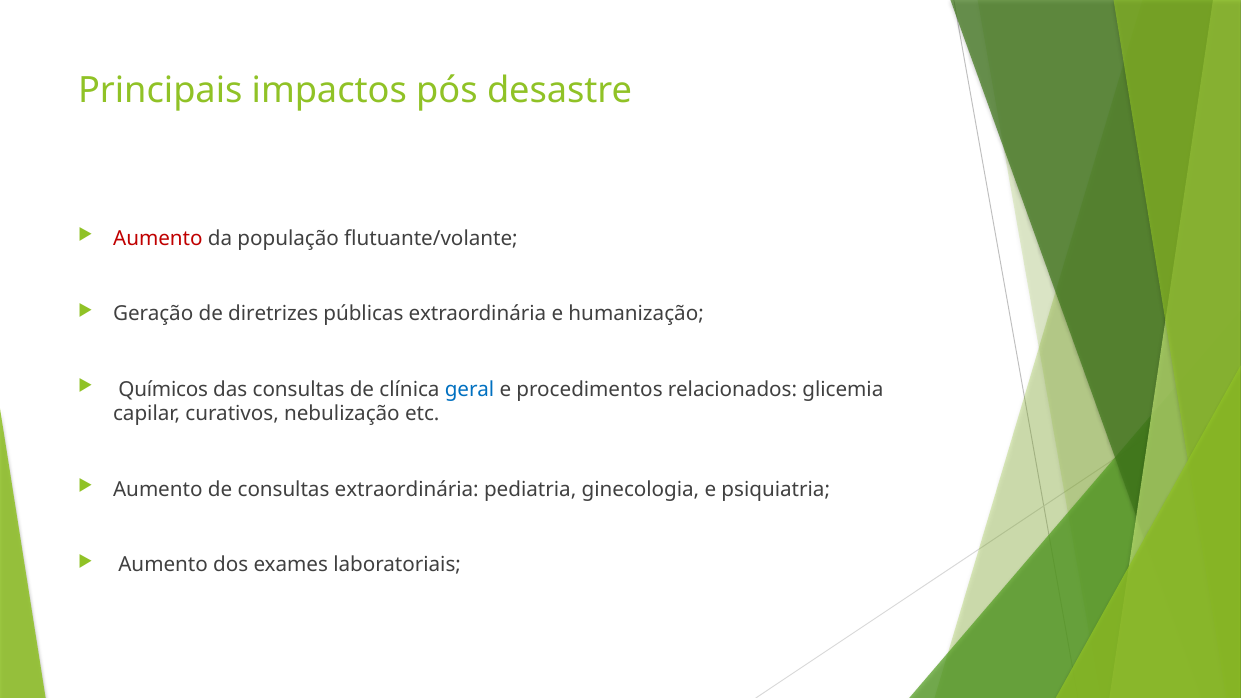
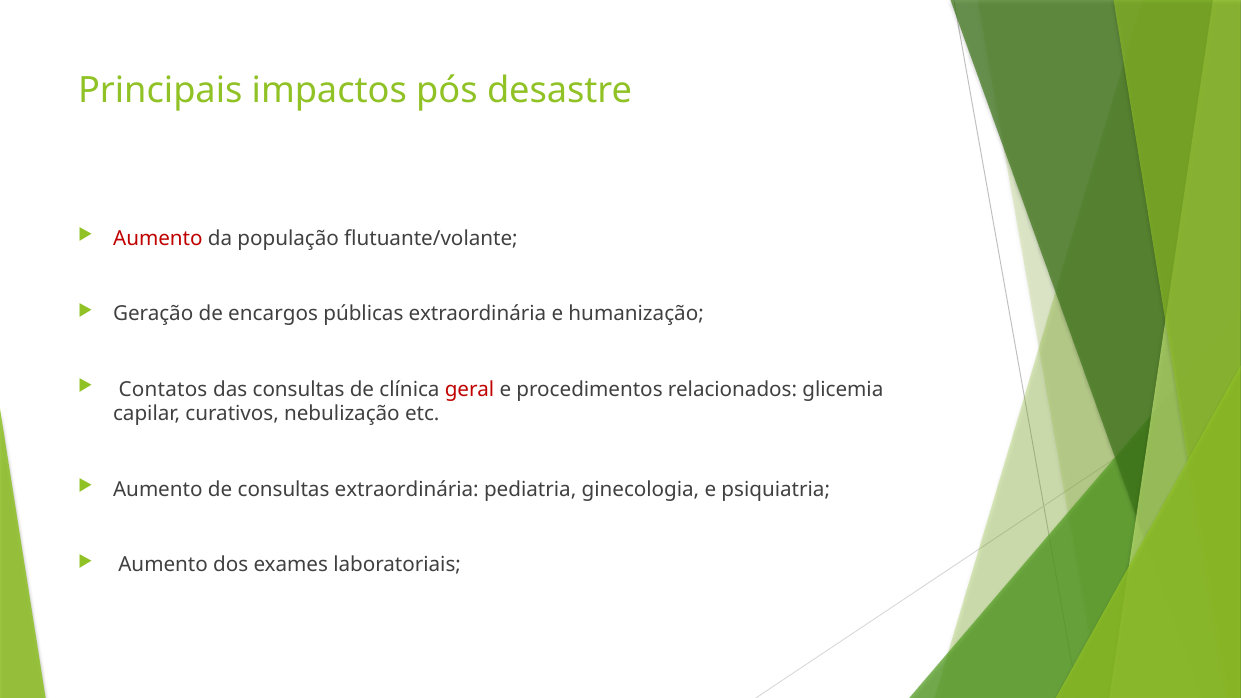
diretrizes: diretrizes -> encargos
Químicos: Químicos -> Contatos
geral colour: blue -> red
